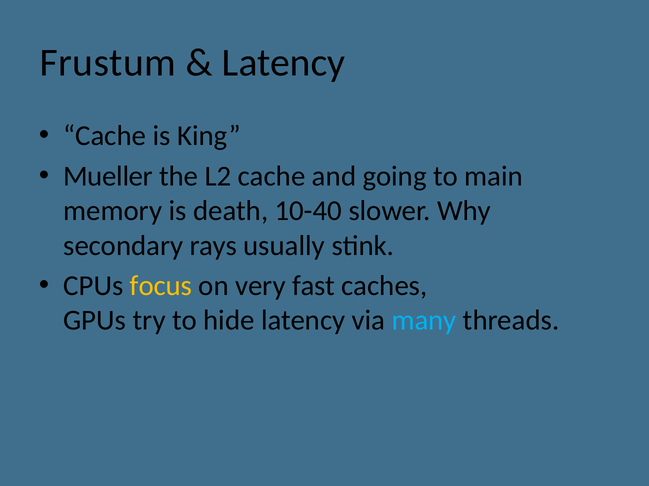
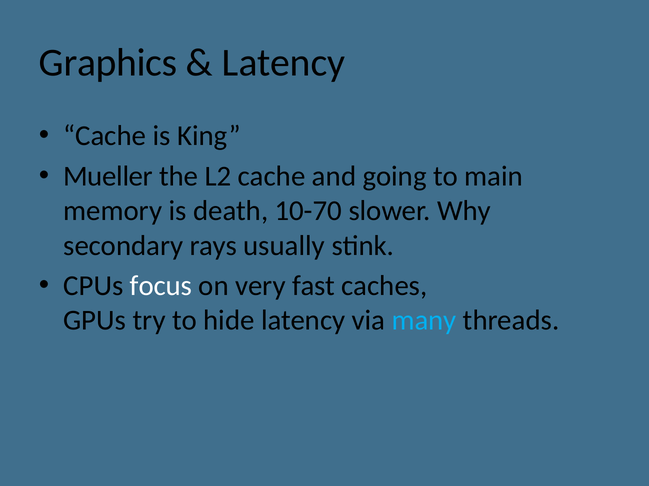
Frustum: Frustum -> Graphics
10-40: 10-40 -> 10-70
focus colour: yellow -> white
